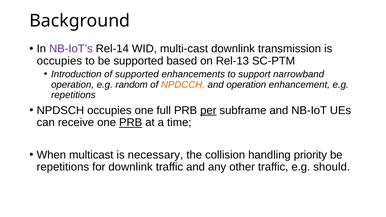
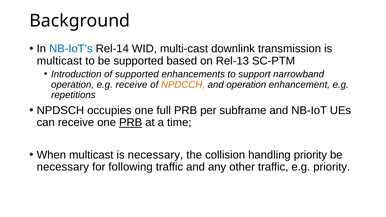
NB-IoT’s colour: purple -> blue
occupies at (59, 61): occupies -> multicast
e.g random: random -> receive
per underline: present -> none
repetitions at (63, 167): repetitions -> necessary
for downlink: downlink -> following
e.g should: should -> priority
